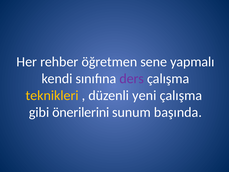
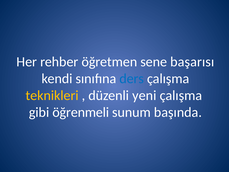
yapmalı: yapmalı -> başarısı
ders colour: purple -> blue
önerilerini: önerilerini -> öğrenmeli
